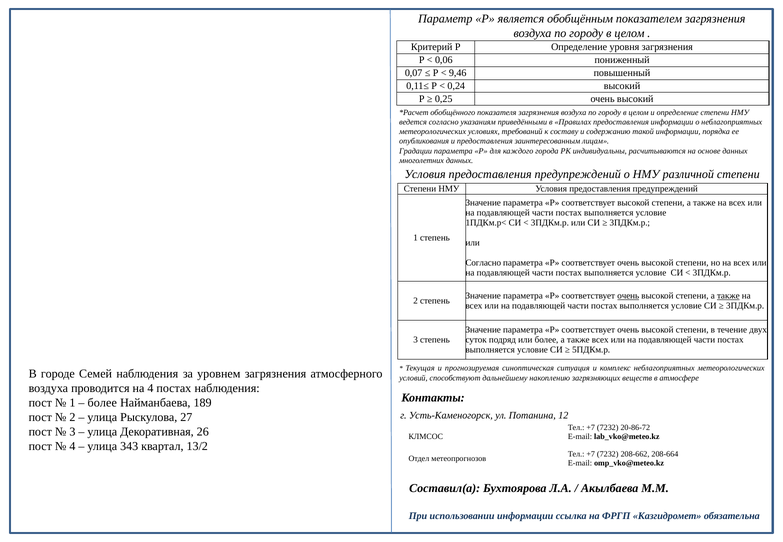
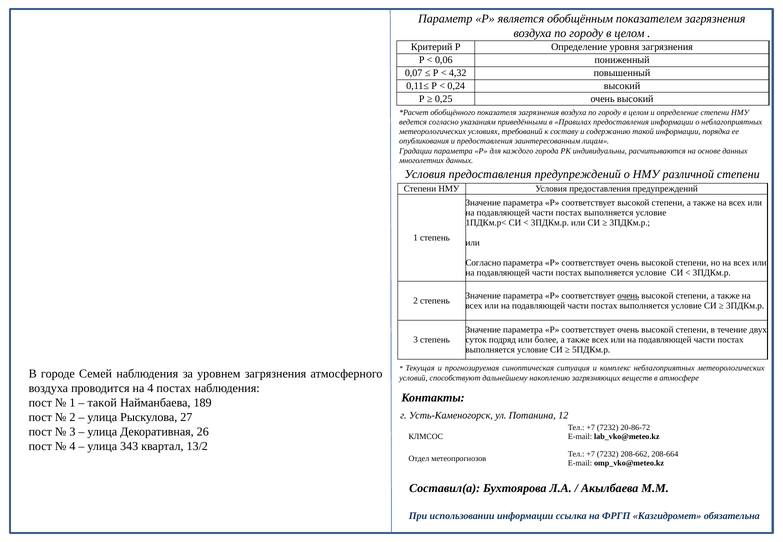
9,46: 9,46 -> 4,32
также at (728, 296) underline: present -> none
более at (102, 403): более -> такой
